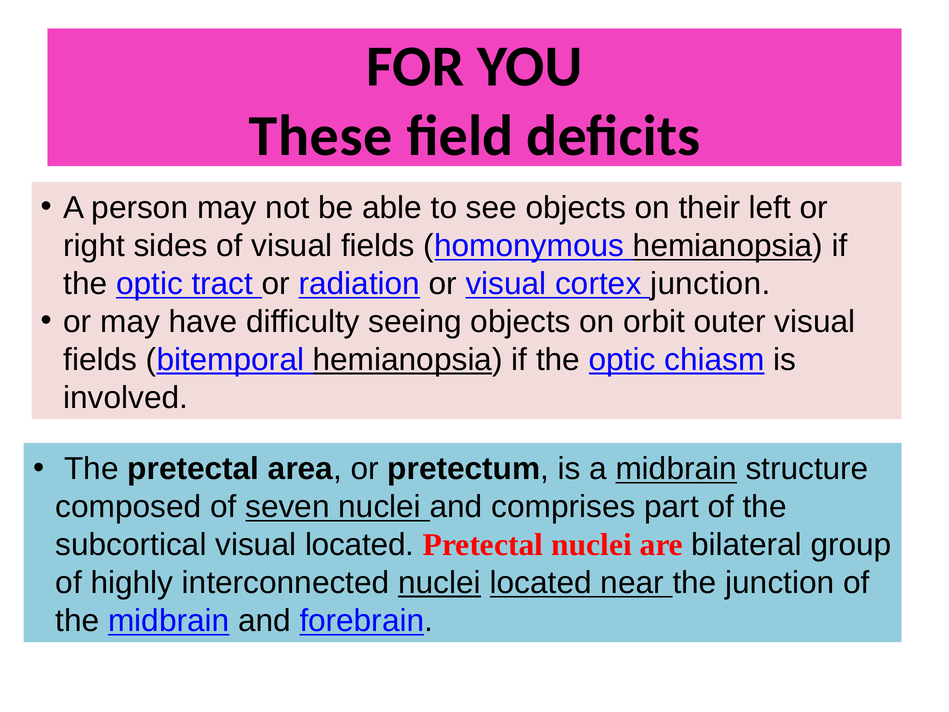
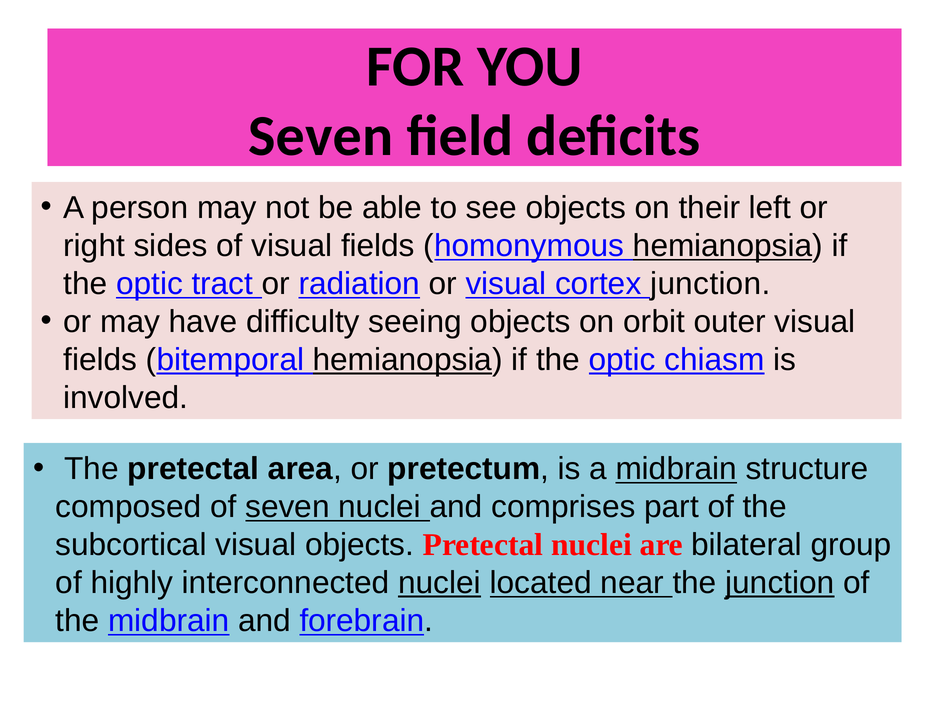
These at (321, 136): These -> Seven
visual located: located -> objects
junction at (780, 583) underline: none -> present
